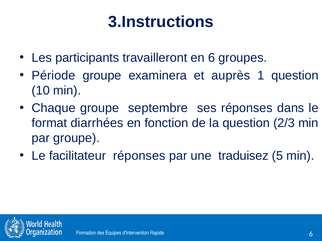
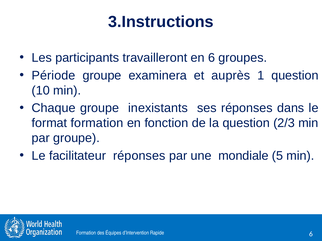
septembre: septembre -> inexistants
format diarrhées: diarrhées -> formation
traduisez: traduisez -> mondiale
